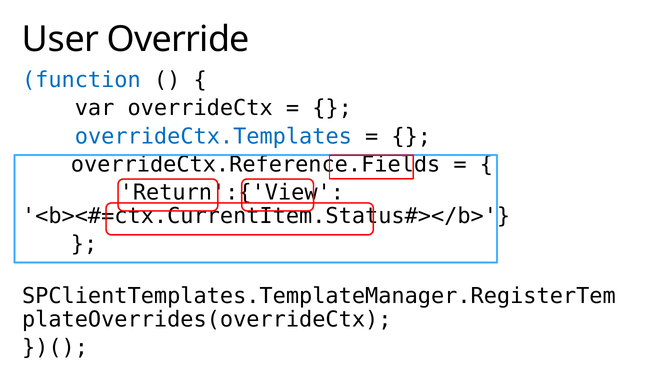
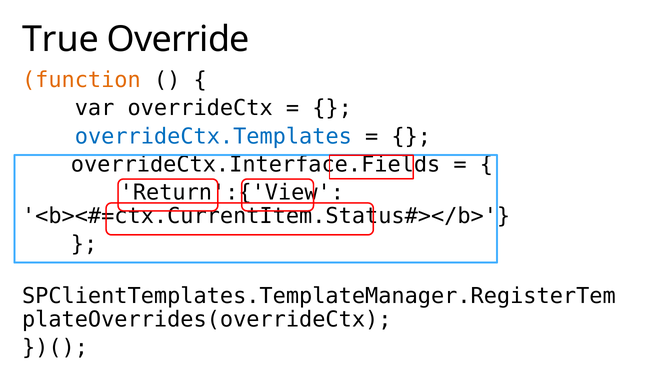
User: User -> True
function colour: blue -> orange
overrideCtx.Reference.Fields: overrideCtx.Reference.Fields -> overrideCtx.Interface.Fields
